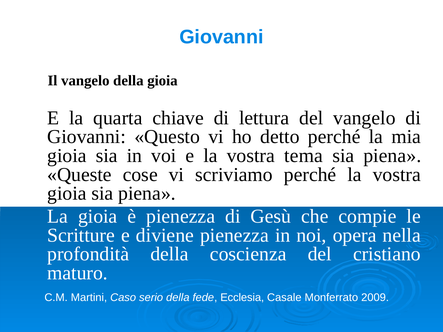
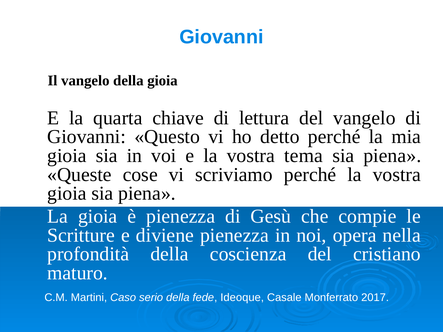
Ecclesia: Ecclesia -> Ideoque
2009: 2009 -> 2017
